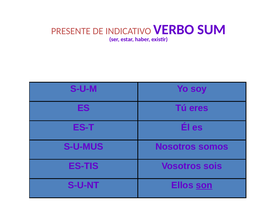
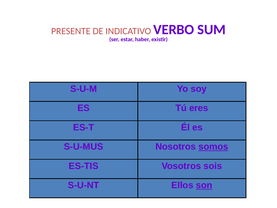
somos underline: none -> present
